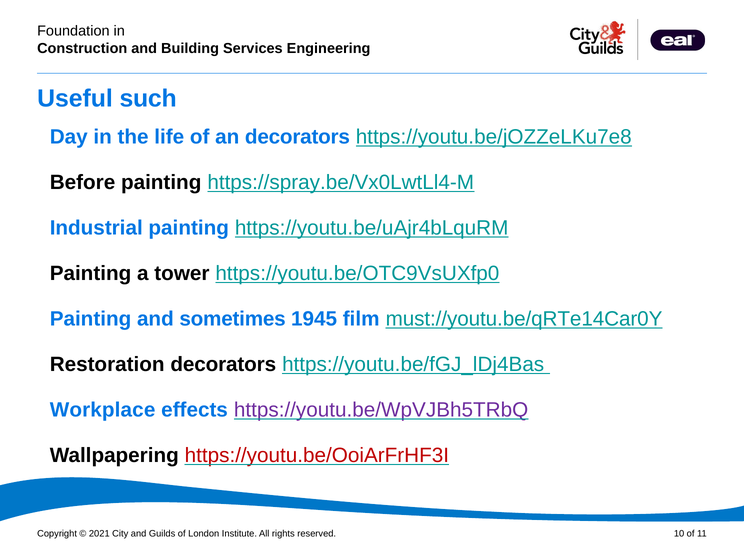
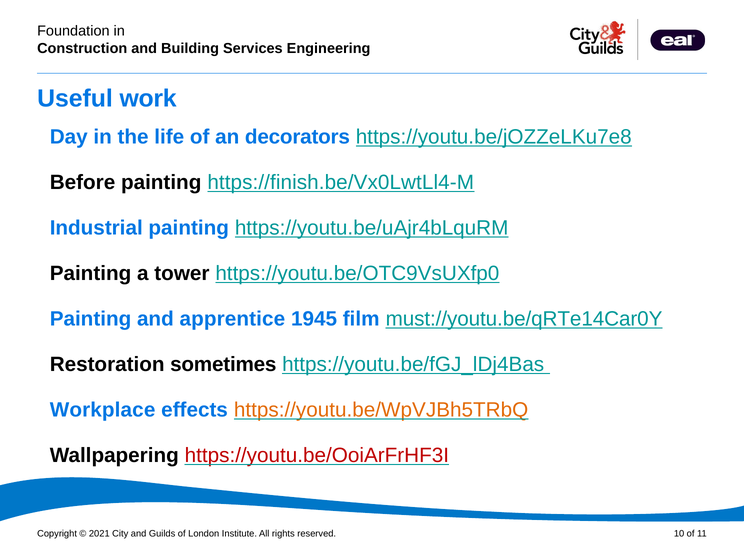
such: such -> work
https://spray.be/Vx0LwtLl4-M: https://spray.be/Vx0LwtLl4-M -> https://finish.be/Vx0LwtLl4-M
sometimes: sometimes -> apprentice
Restoration decorators: decorators -> sometimes
https://youtu.be/WpVJBh5TRbQ colour: purple -> orange
